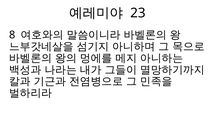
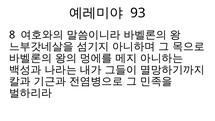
23: 23 -> 93
